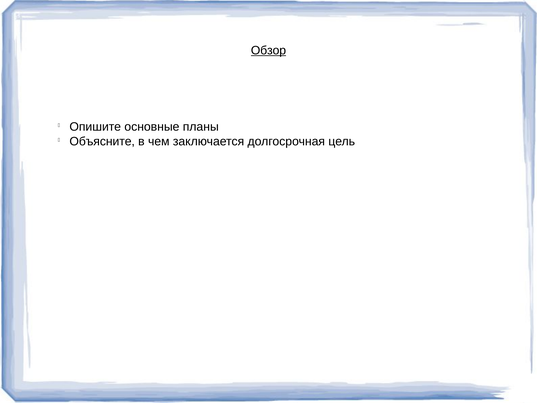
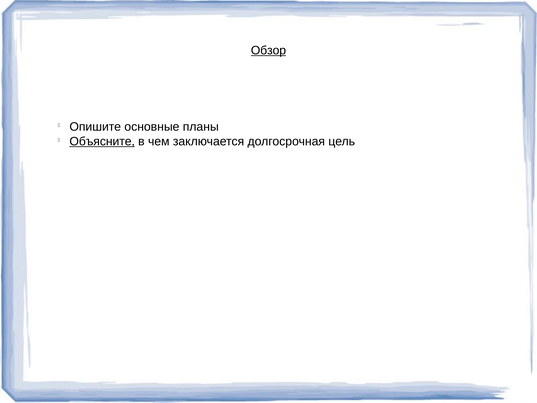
Объясните underline: none -> present
